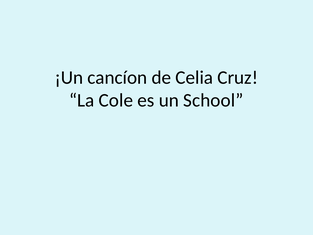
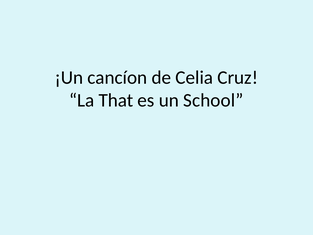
Cole: Cole -> That
